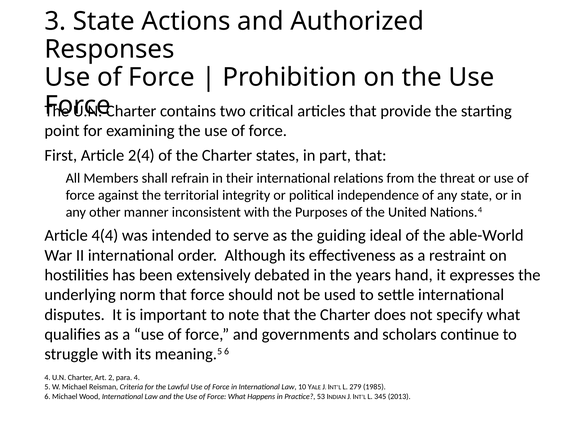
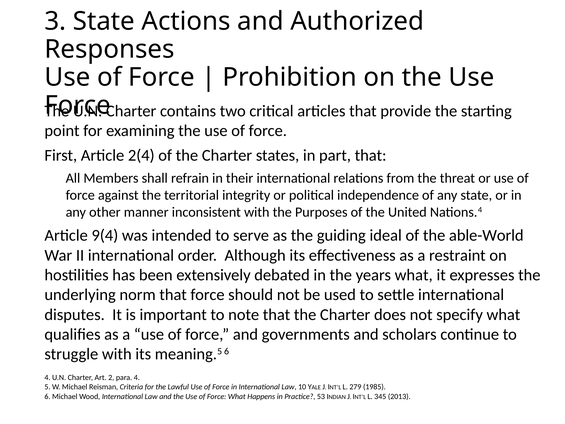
4(4: 4(4 -> 9(4
years hand: hand -> what
